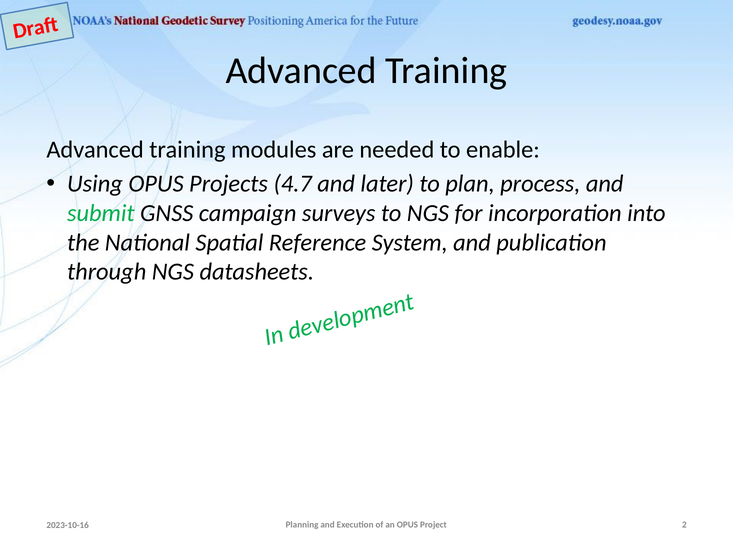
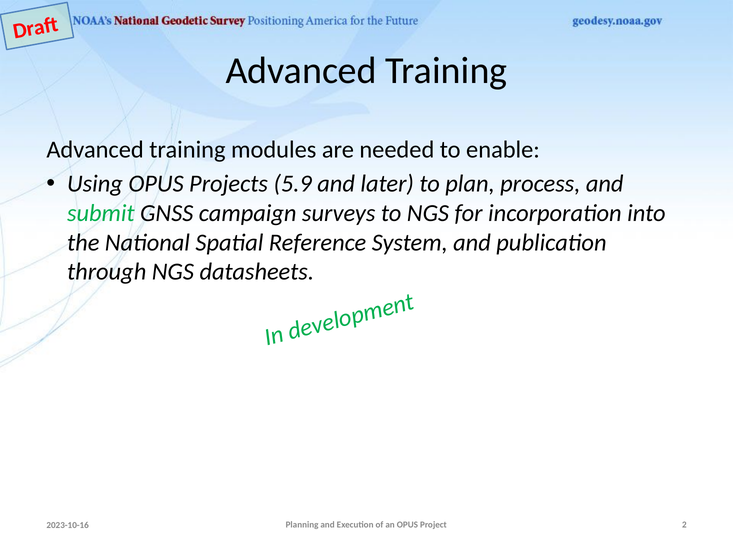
4.7: 4.7 -> 5.9
